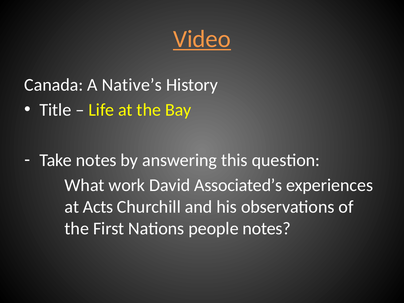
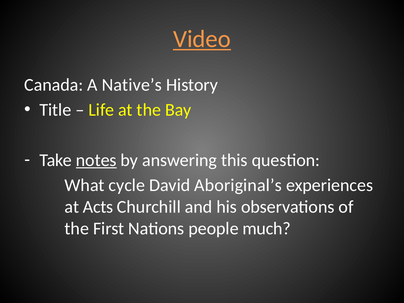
notes at (96, 160) underline: none -> present
work: work -> cycle
Associated’s: Associated’s -> Aboriginal’s
people notes: notes -> much
